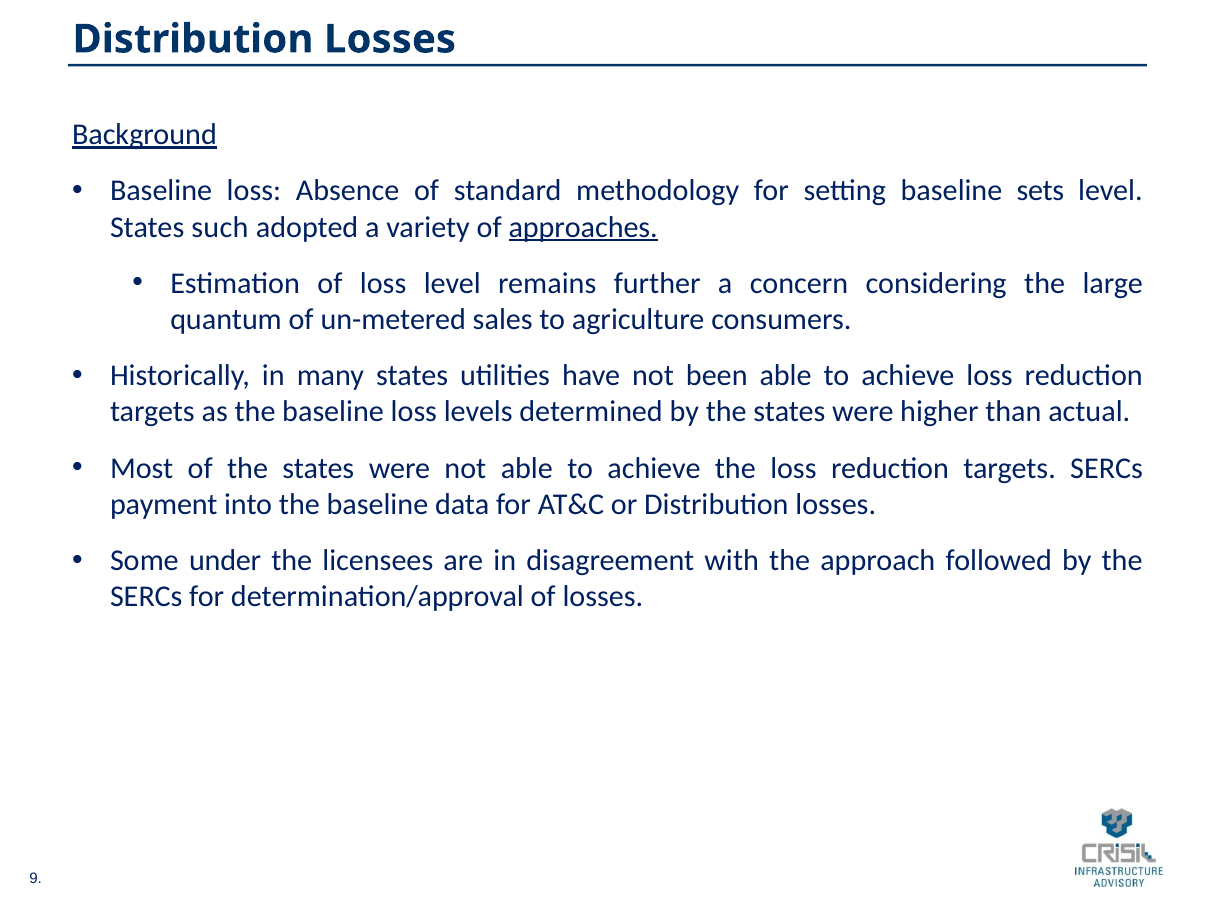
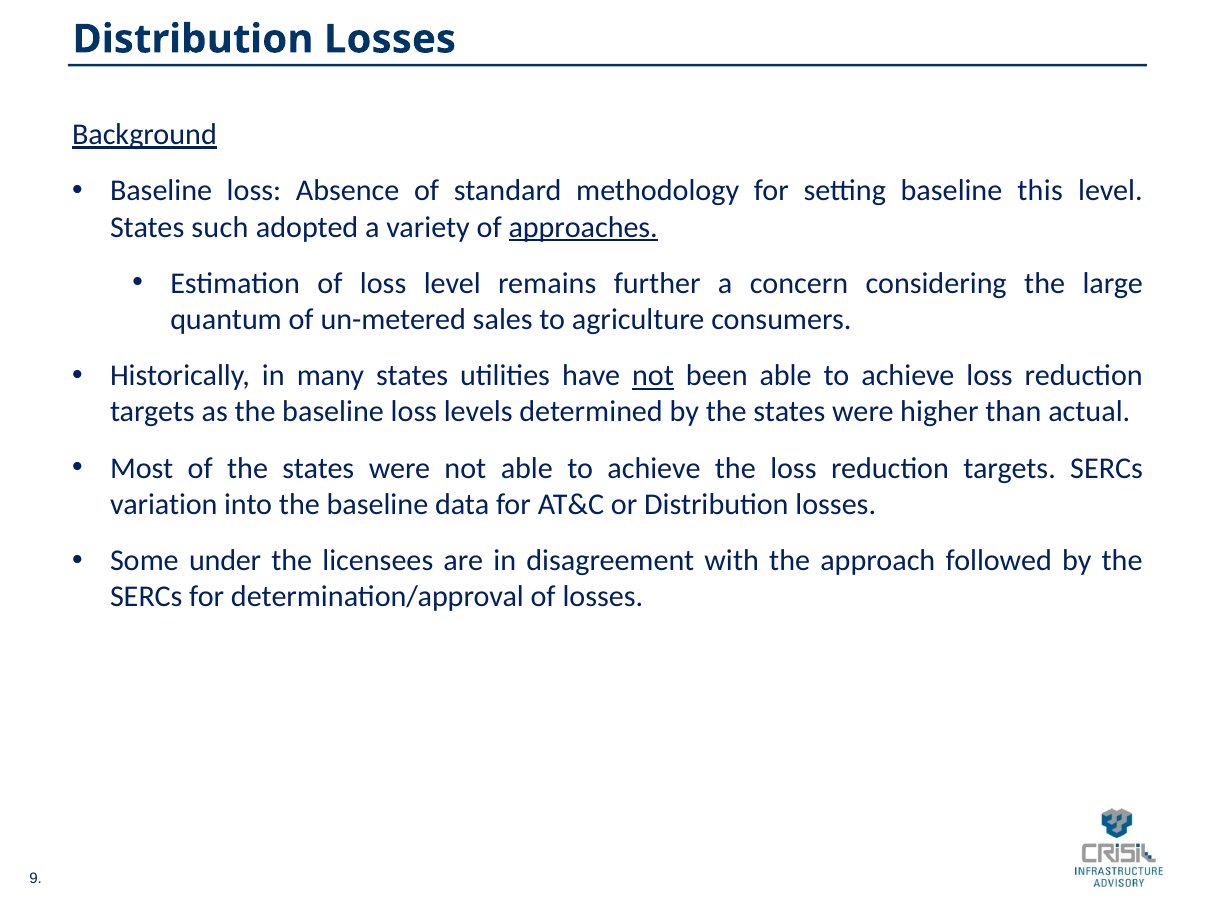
sets: sets -> this
not at (653, 376) underline: none -> present
payment: payment -> variation
